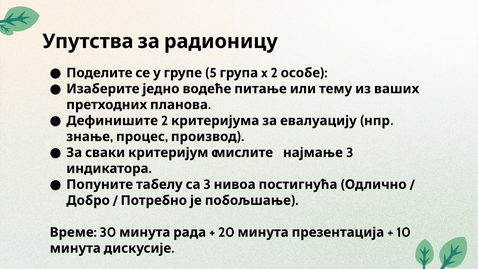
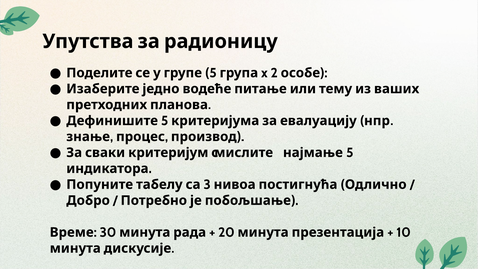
2 at (165, 121): 2 -> 5
3 at (350, 153): 3 -> 5
